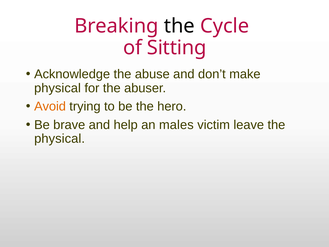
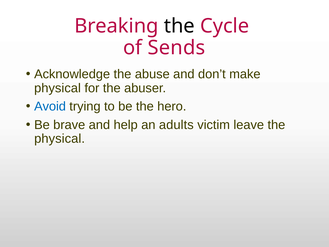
Sitting: Sitting -> Sends
Avoid colour: orange -> blue
males: males -> adults
